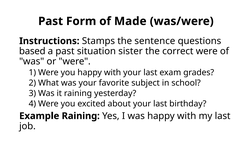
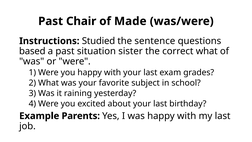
Form: Form -> Chair
Stamps: Stamps -> Studied
correct were: were -> what
Example Raining: Raining -> Parents
